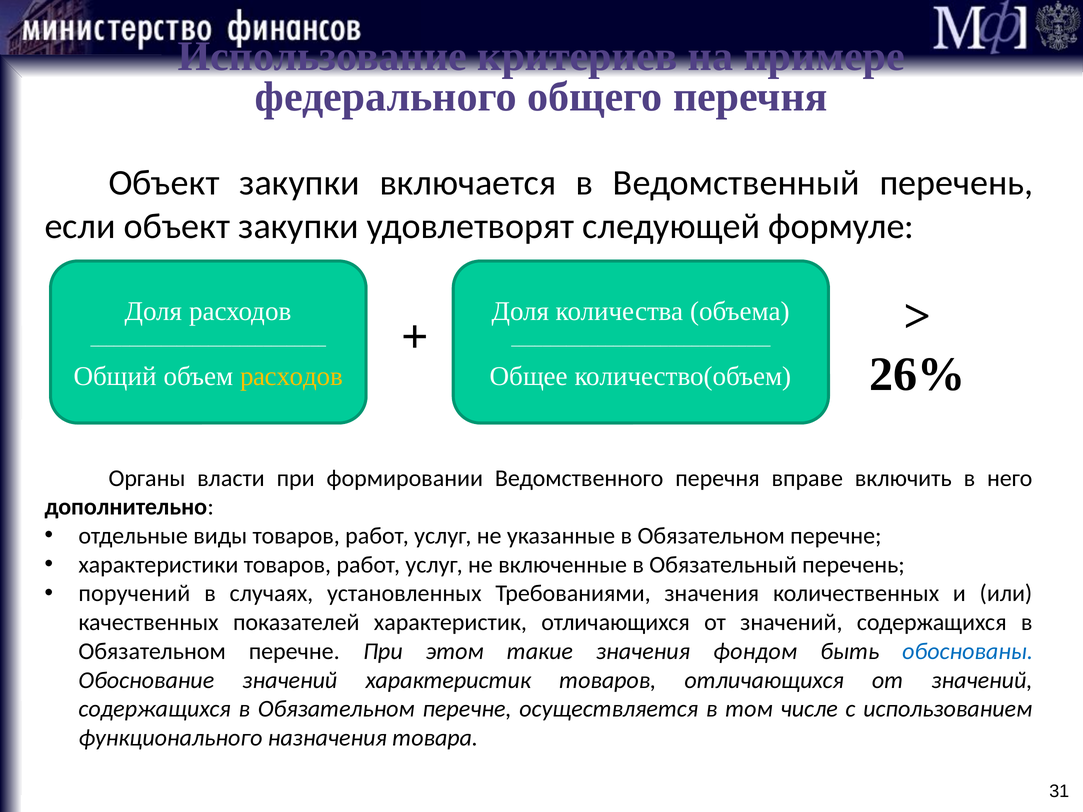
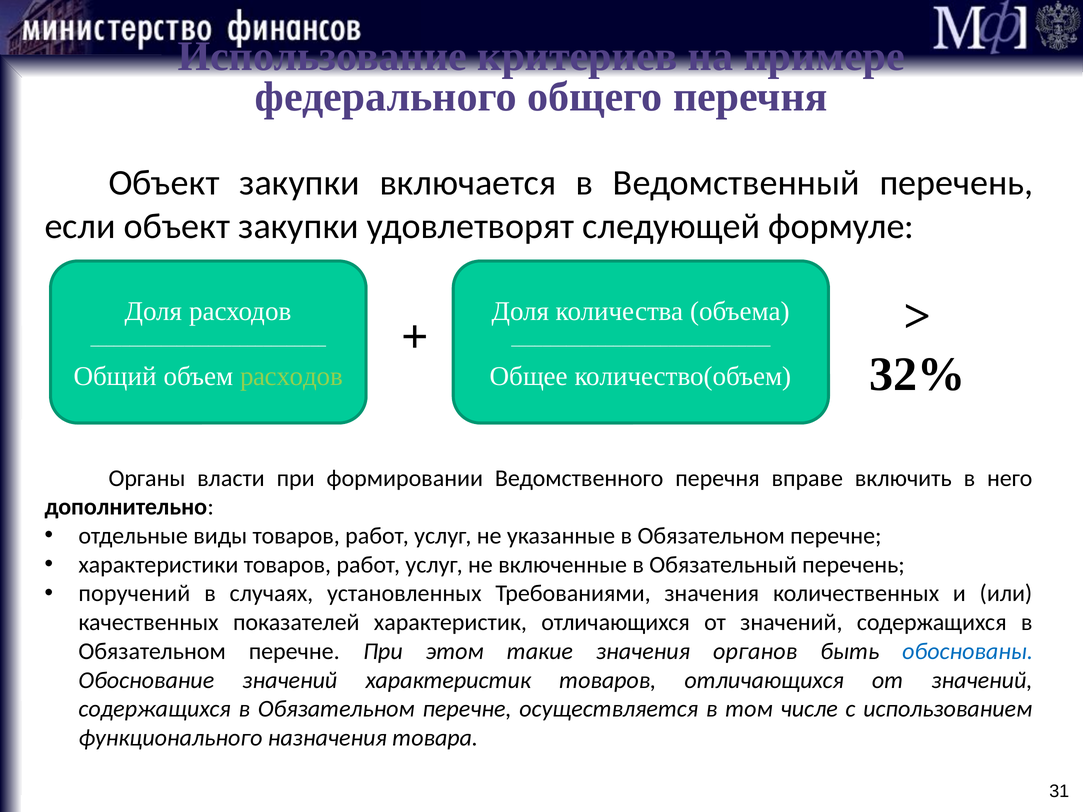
26%: 26% -> 32%
расходов at (291, 376) colour: yellow -> light green
фондом: фондом -> органов
